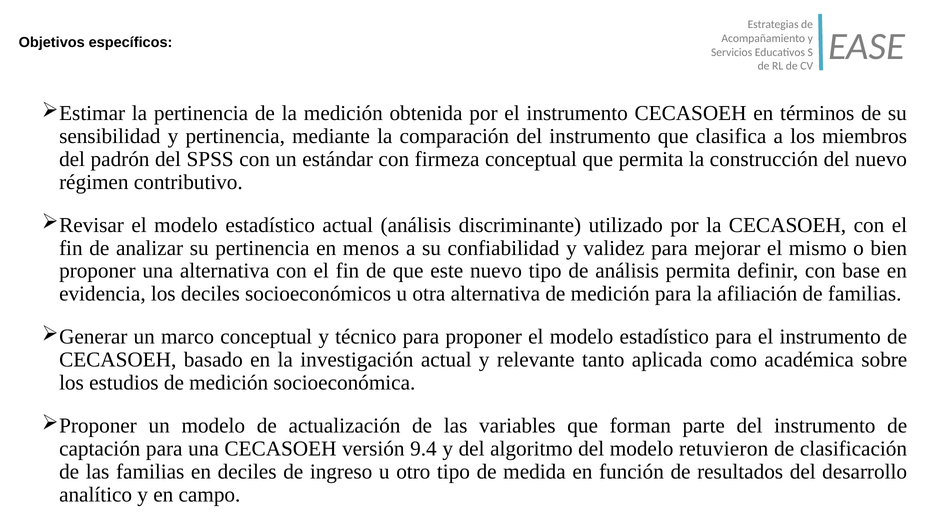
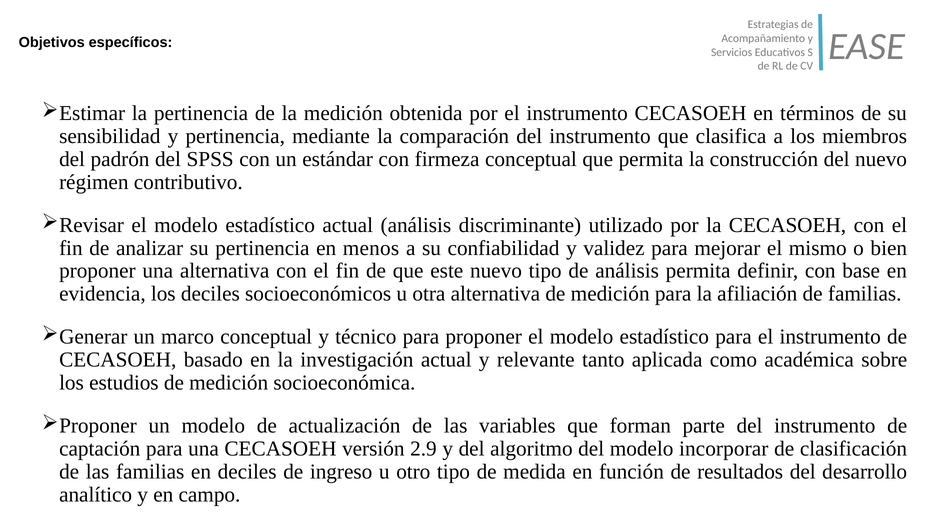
9.4: 9.4 -> 2.9
retuvieron: retuvieron -> incorporar
